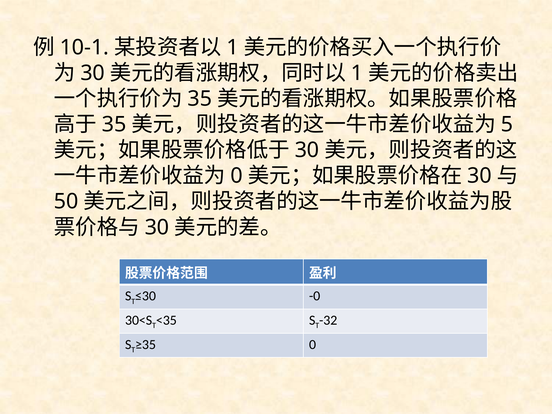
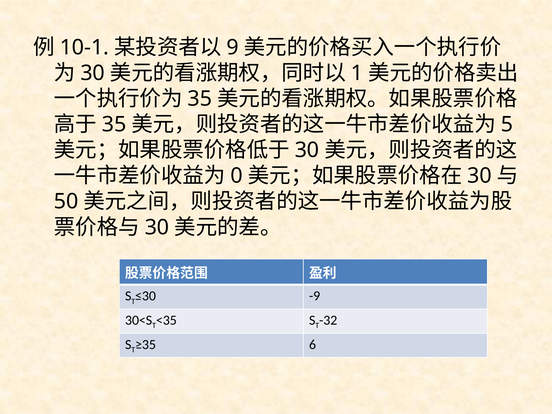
1 at (233, 47): 1 -> 9
-0: -0 -> -9
0 at (313, 345): 0 -> 6
